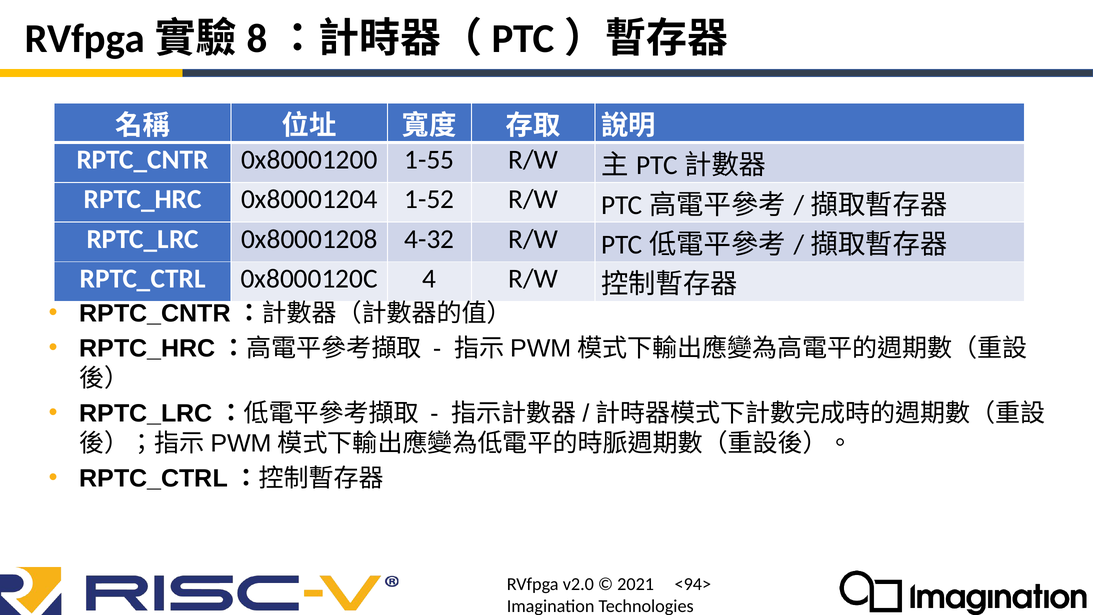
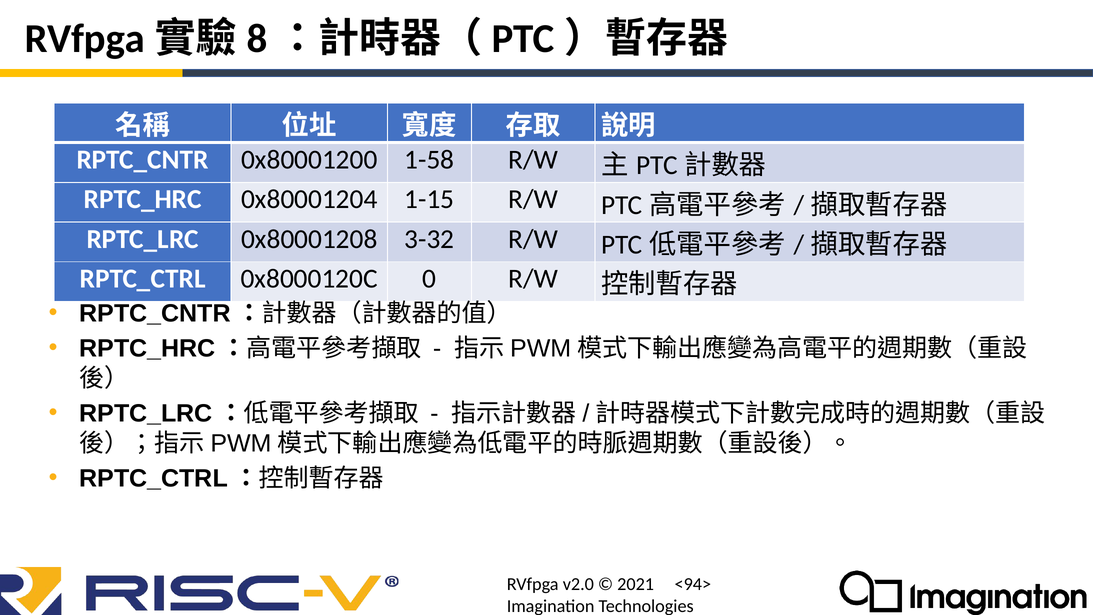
1-55: 1-55 -> 1-58
1-52: 1-52 -> 1-15
4-32: 4-32 -> 3-32
4: 4 -> 0
